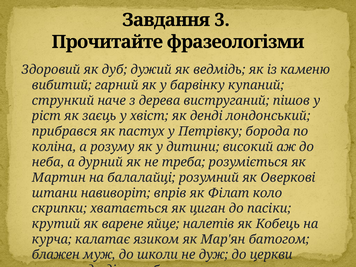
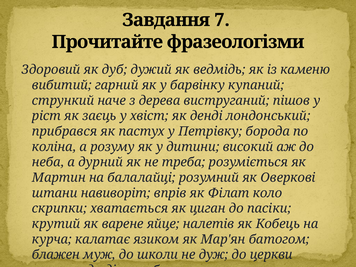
3: 3 -> 7
